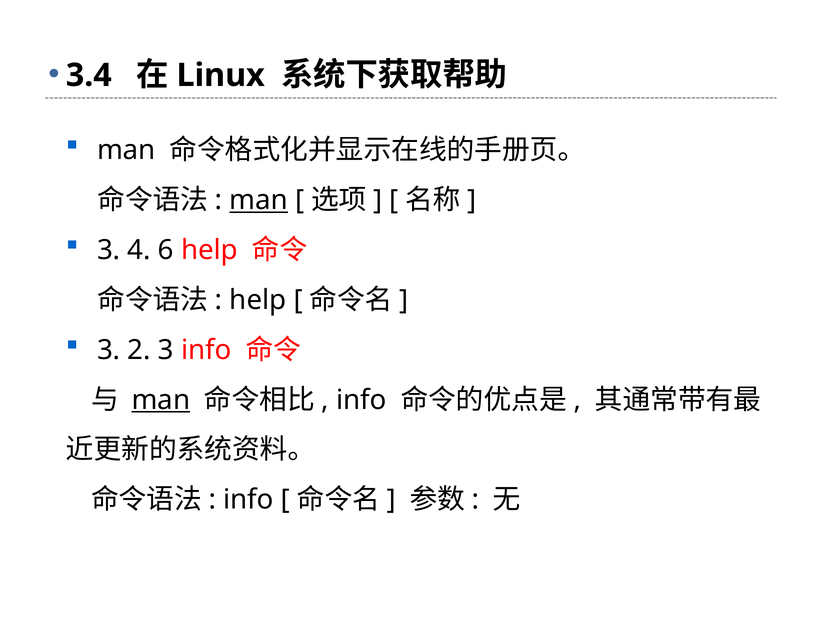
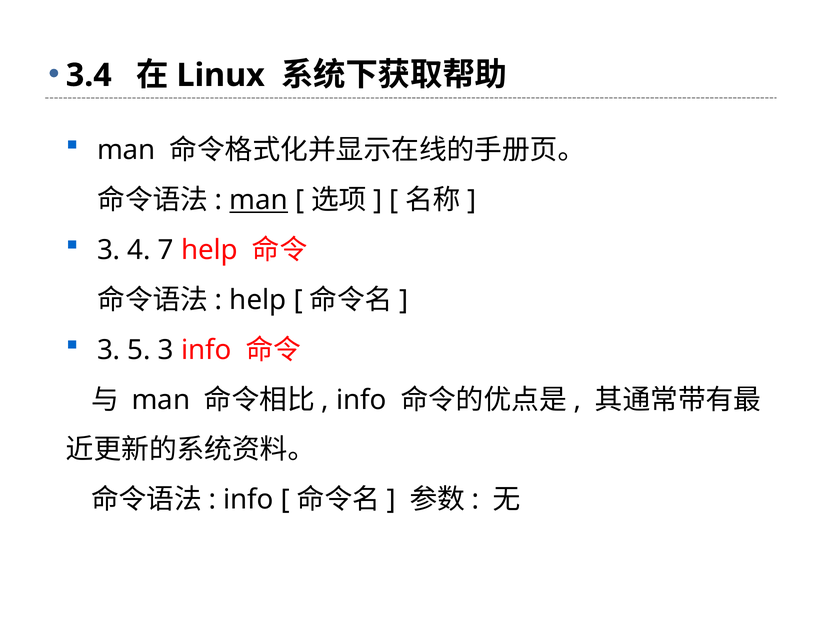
6: 6 -> 7
2: 2 -> 5
man at (161, 400) underline: present -> none
